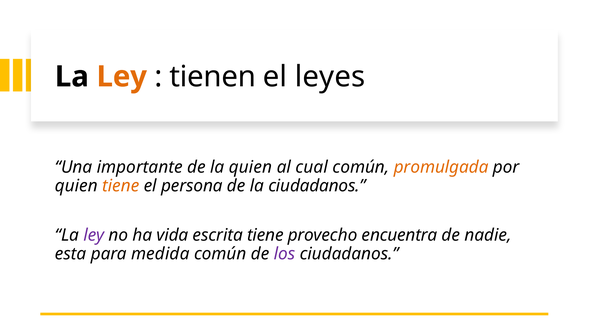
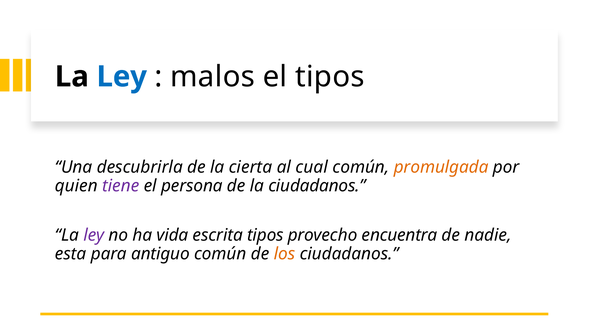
Ley at (122, 76) colour: orange -> blue
tienen: tienen -> malos
el leyes: leyes -> tipos
importante: importante -> descubrirla
la quien: quien -> cierta
tiene at (121, 185) colour: orange -> purple
escrita tiene: tiene -> tipos
medida: medida -> antiguo
los colour: purple -> orange
